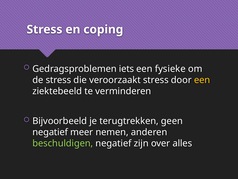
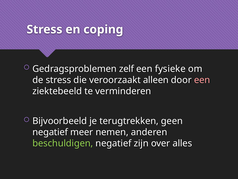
iets: iets -> zelf
veroorzaakt stress: stress -> alleen
een at (202, 80) colour: yellow -> pink
